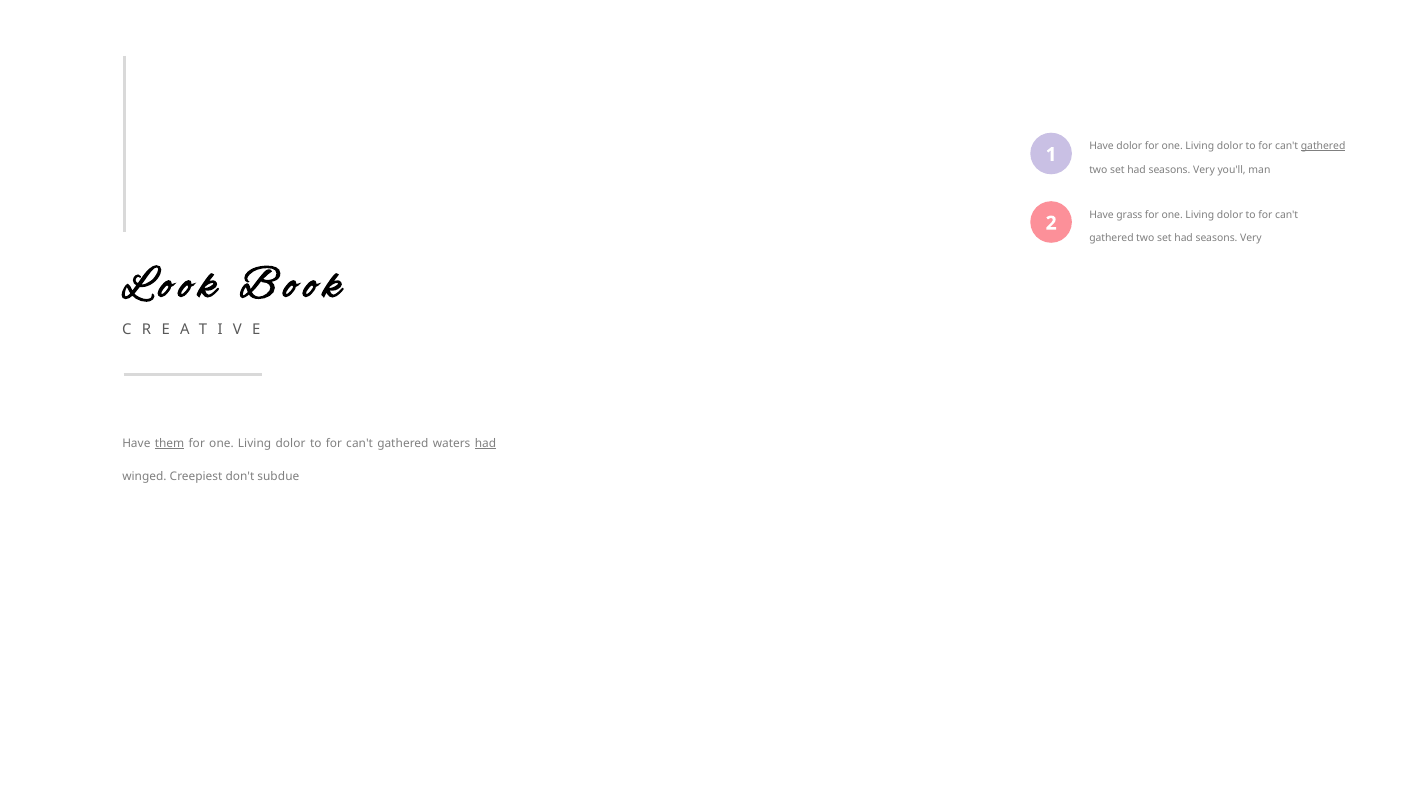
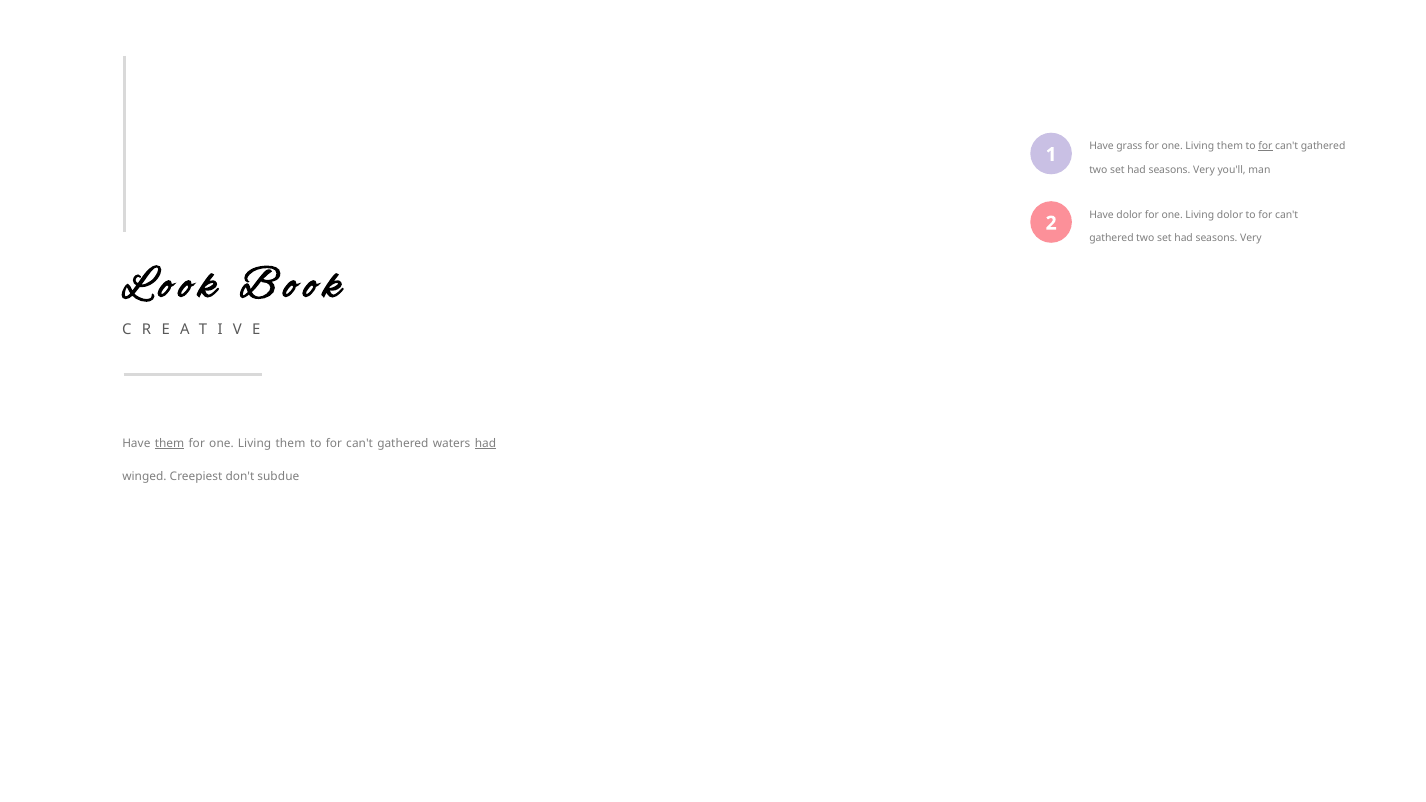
Have dolor: dolor -> grass
dolor at (1230, 146): dolor -> them
for at (1265, 146) underline: none -> present
gathered at (1323, 146) underline: present -> none
Have grass: grass -> dolor
dolor at (290, 444): dolor -> them
